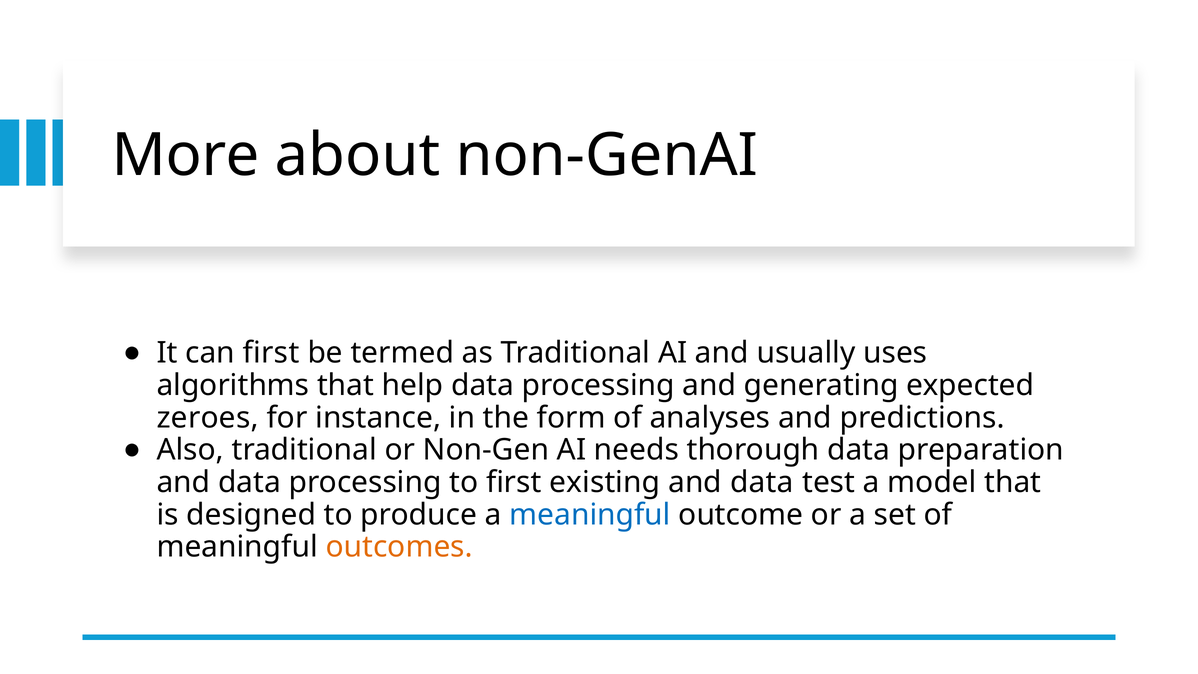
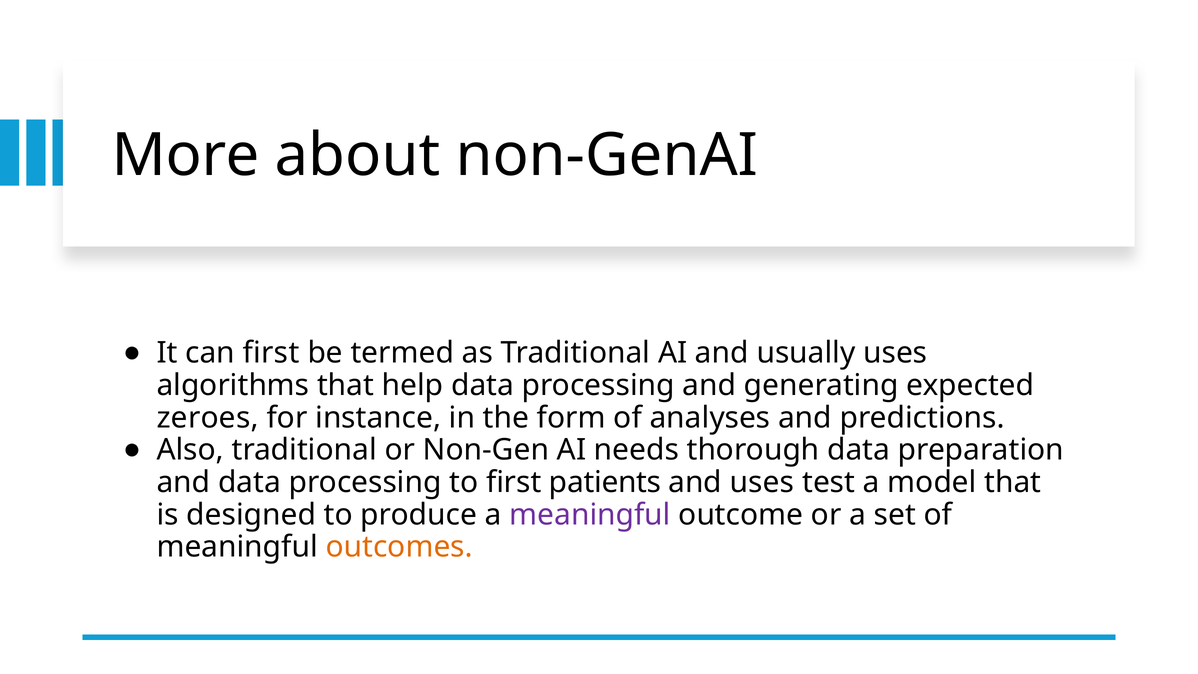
existing: existing -> patients
data at (762, 482): data -> uses
meaningful at (590, 515) colour: blue -> purple
